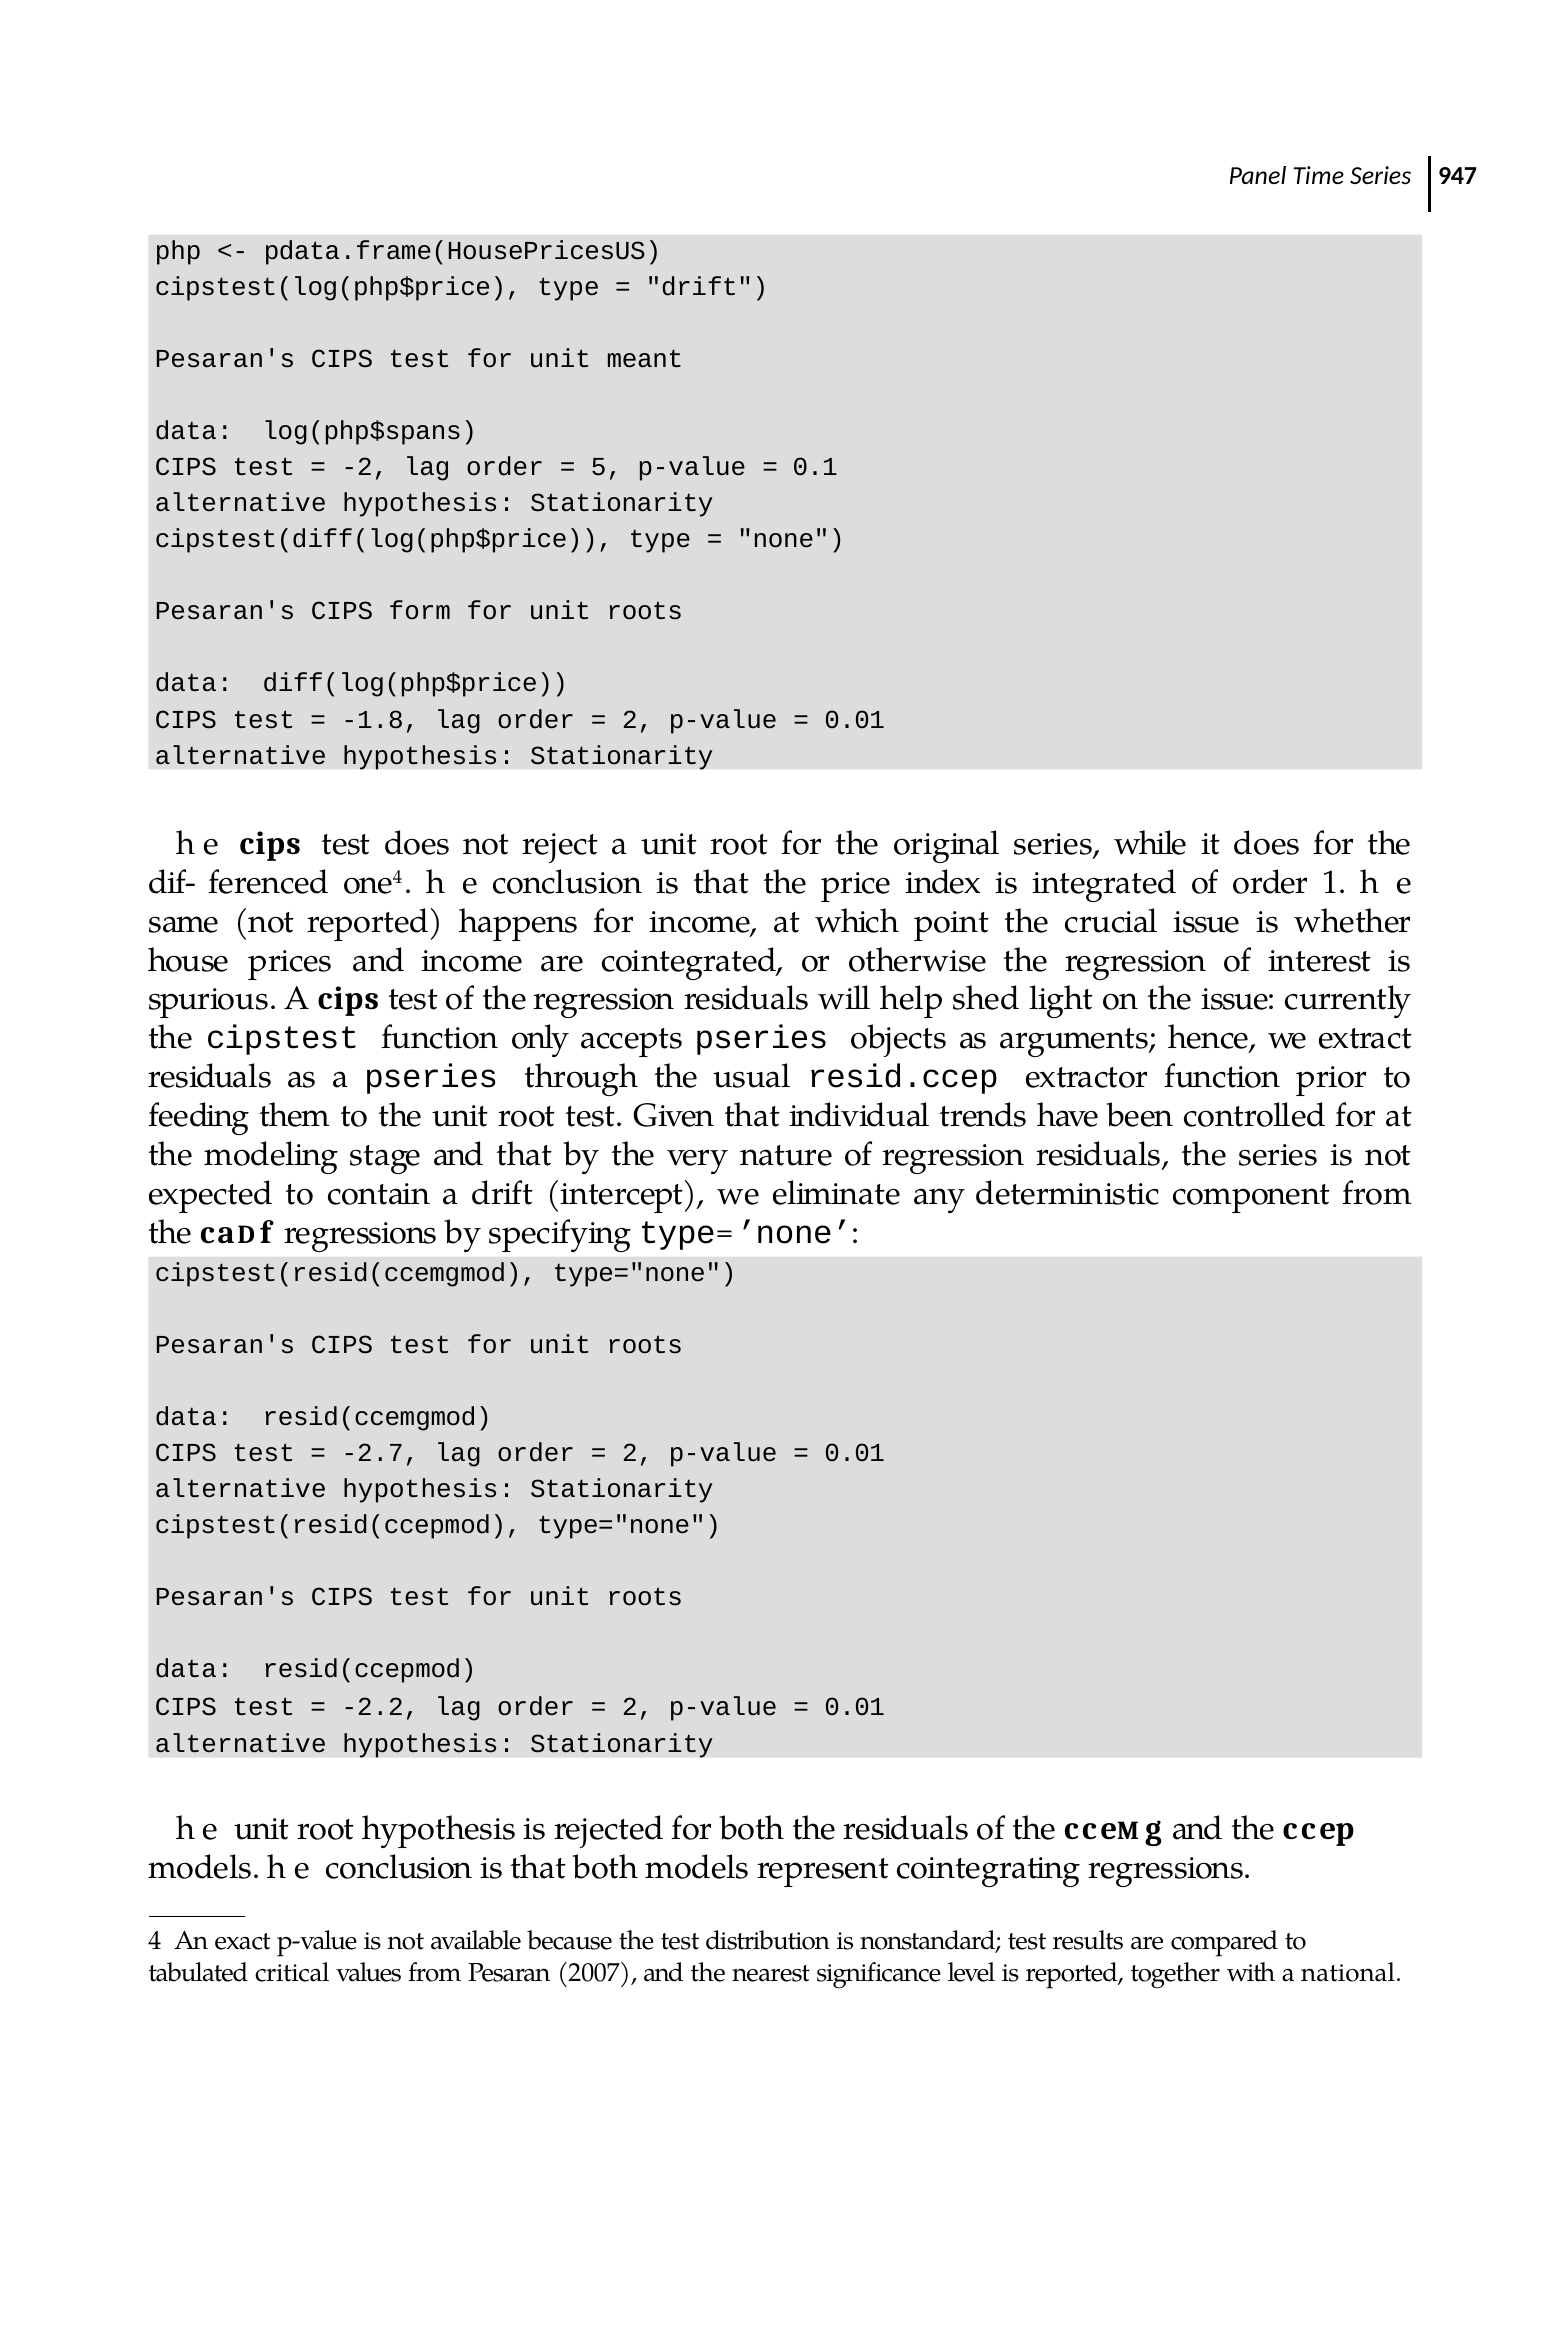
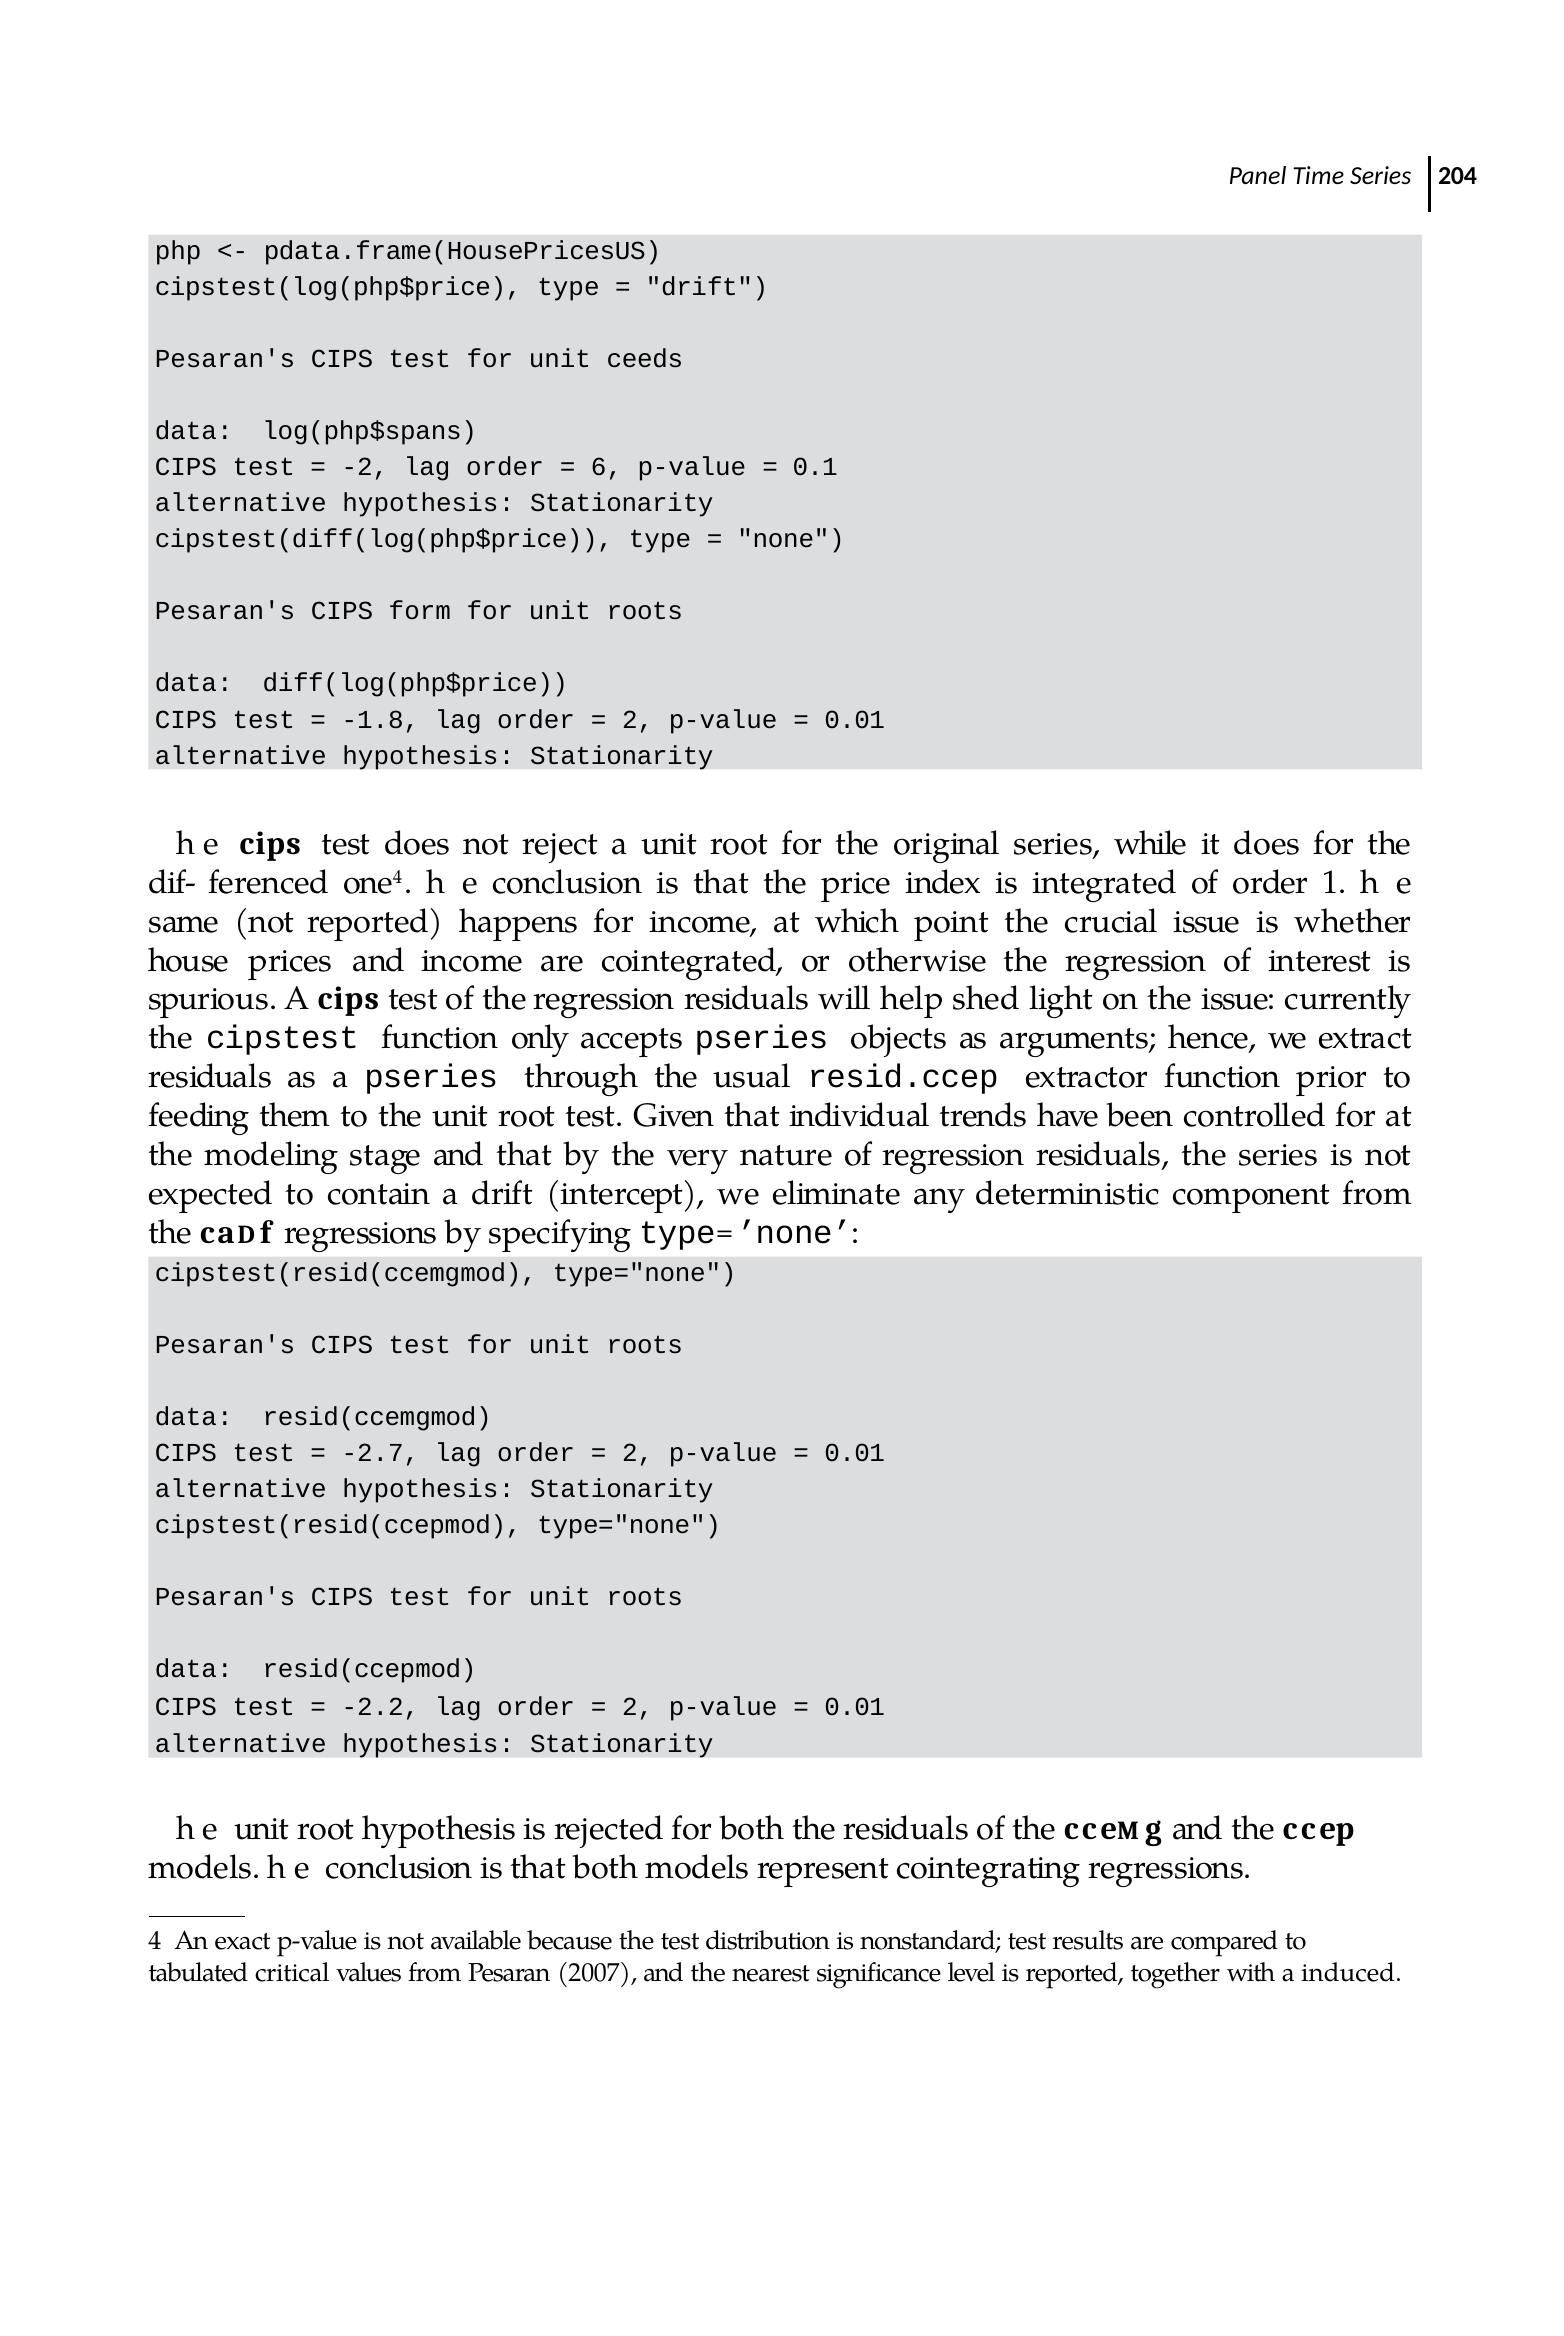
947: 947 -> 204
meant: meant -> ceeds
5: 5 -> 6
national: national -> induced
